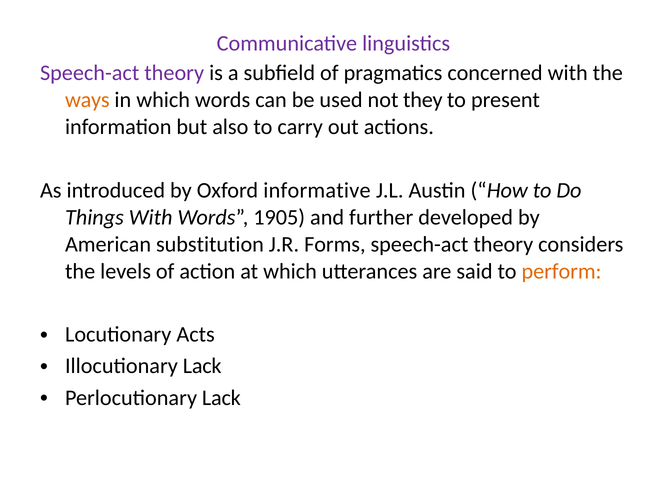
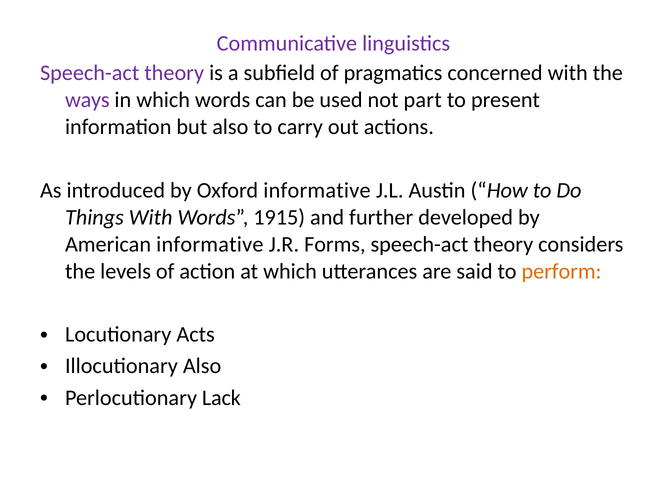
ways colour: orange -> purple
they: they -> part
1905: 1905 -> 1915
American substitution: substitution -> informative
Illocutionary Lack: Lack -> Also
